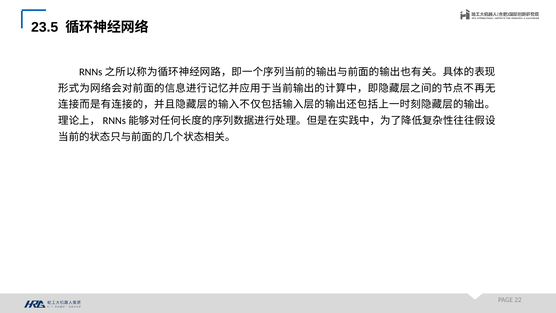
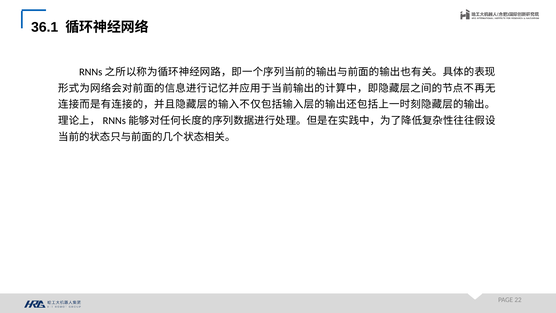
23.5: 23.5 -> 36.1
